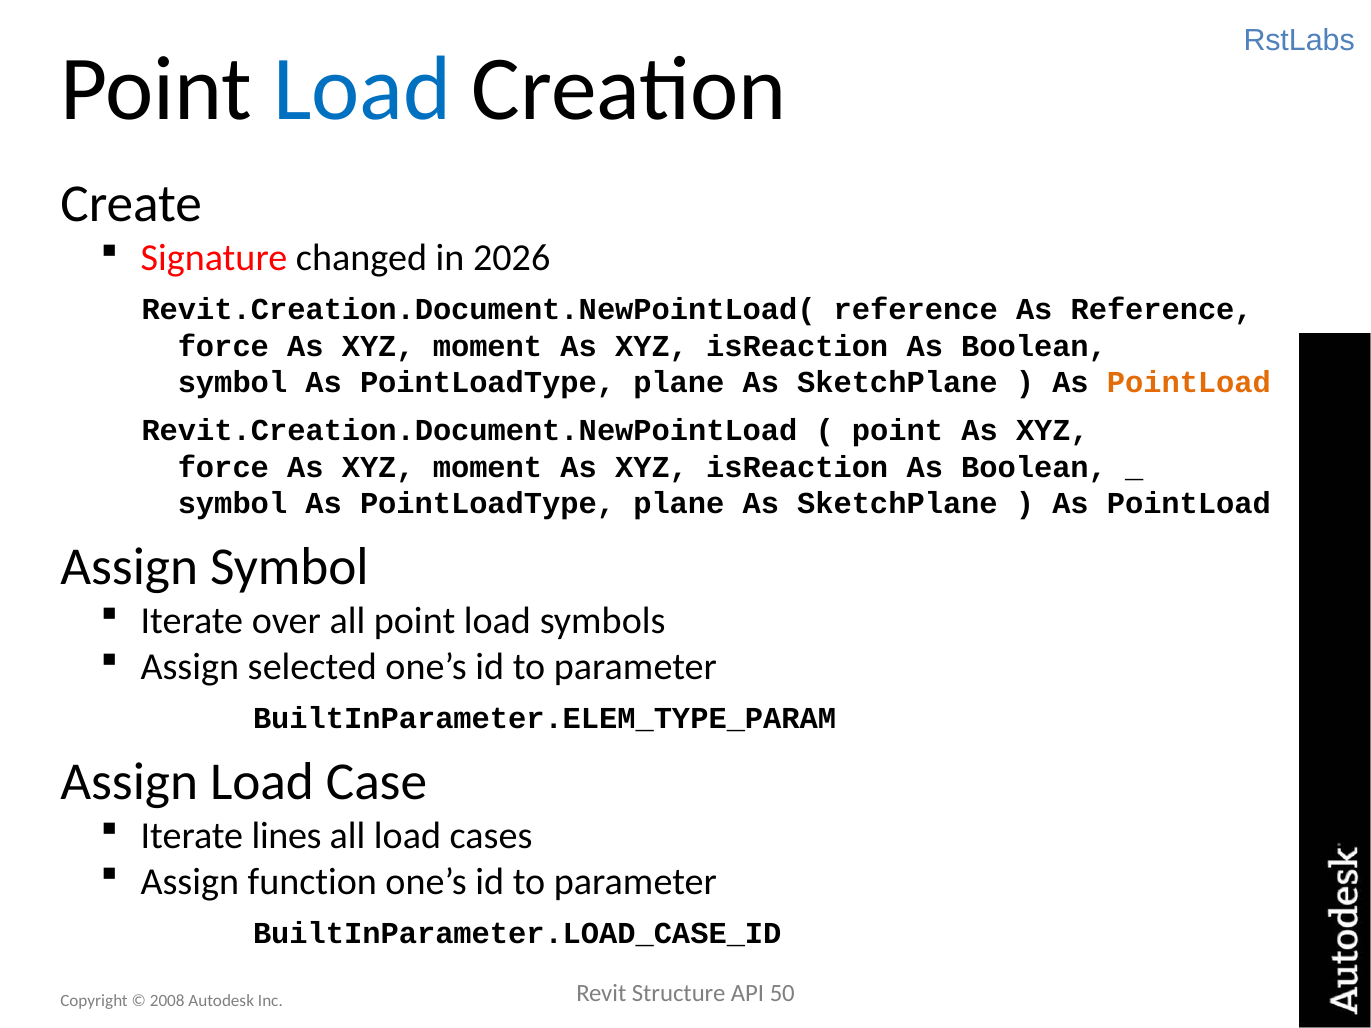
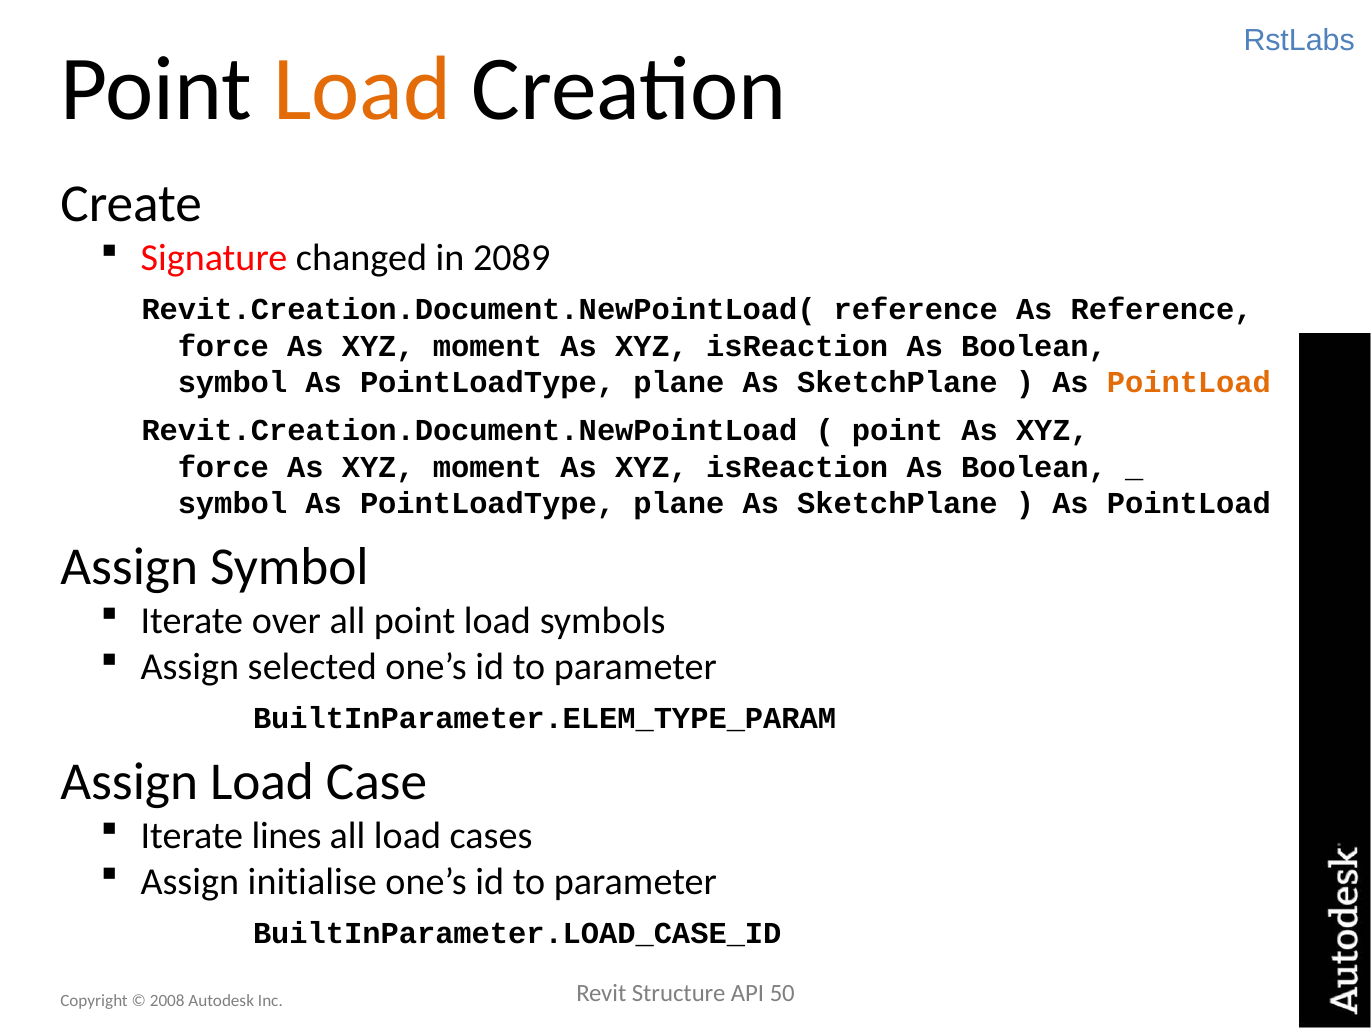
Load at (362, 90) colour: blue -> orange
2026: 2026 -> 2089
function: function -> initialise
